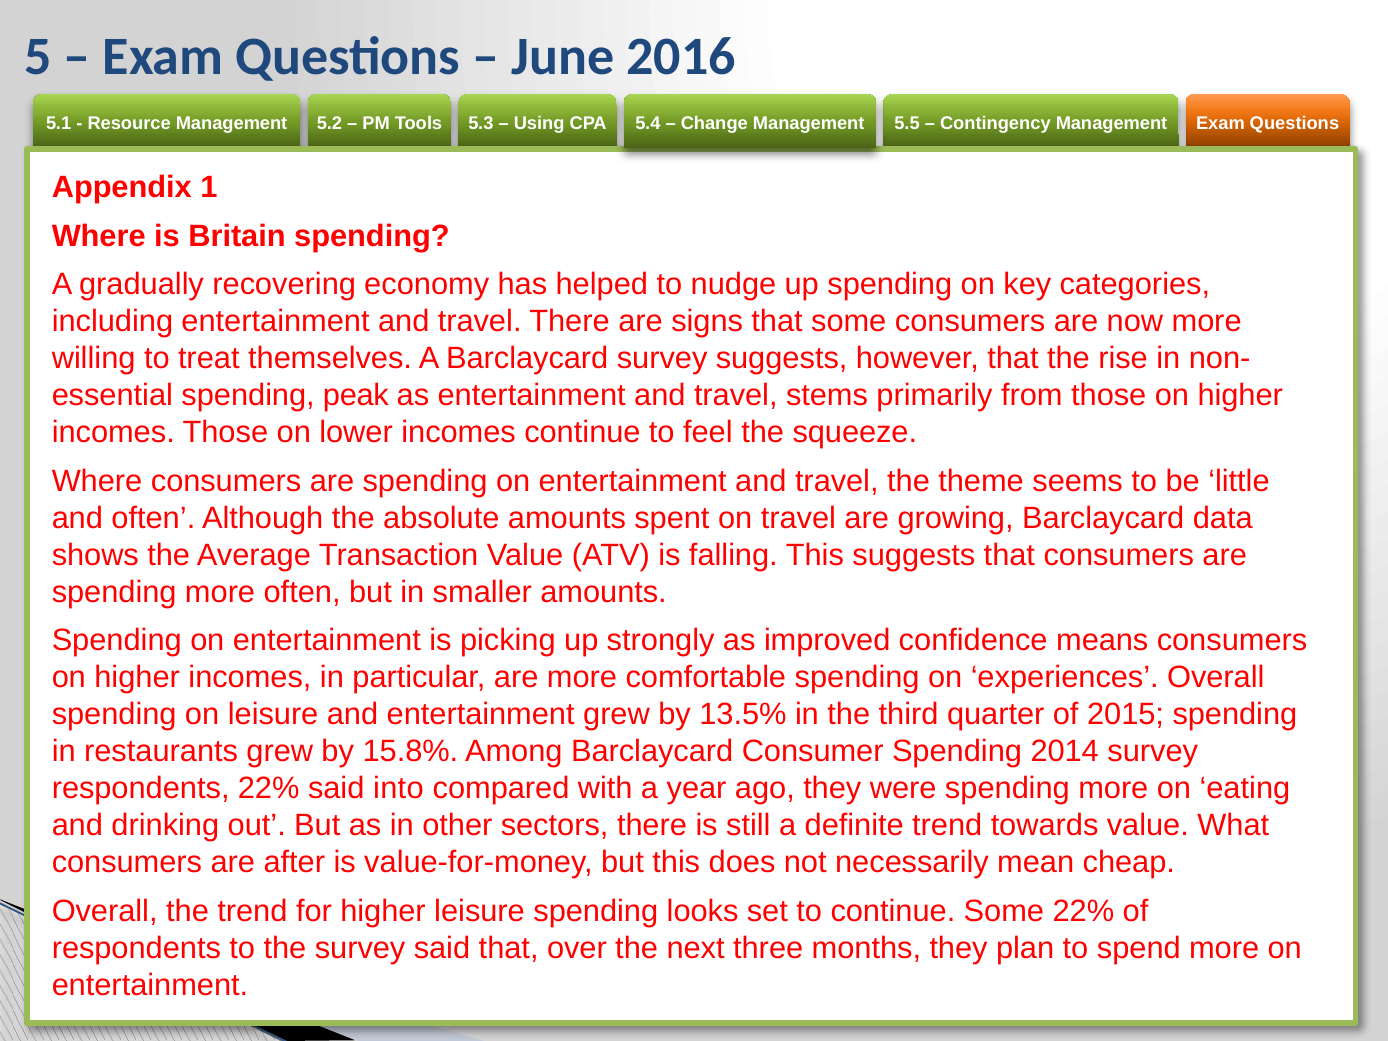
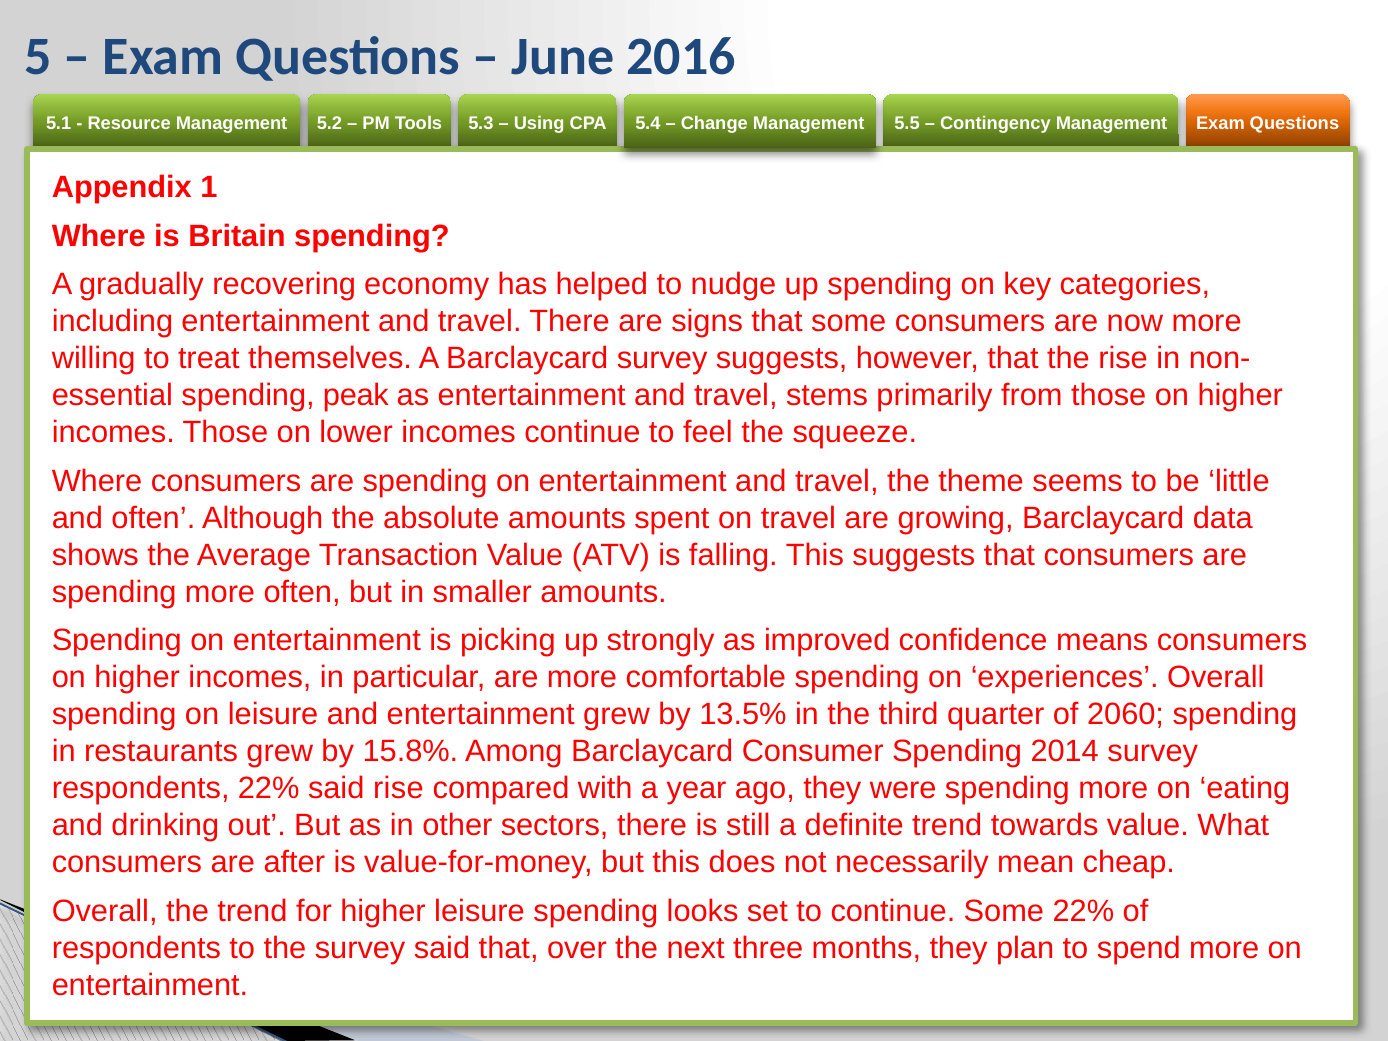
2015: 2015 -> 2060
said into: into -> rise
